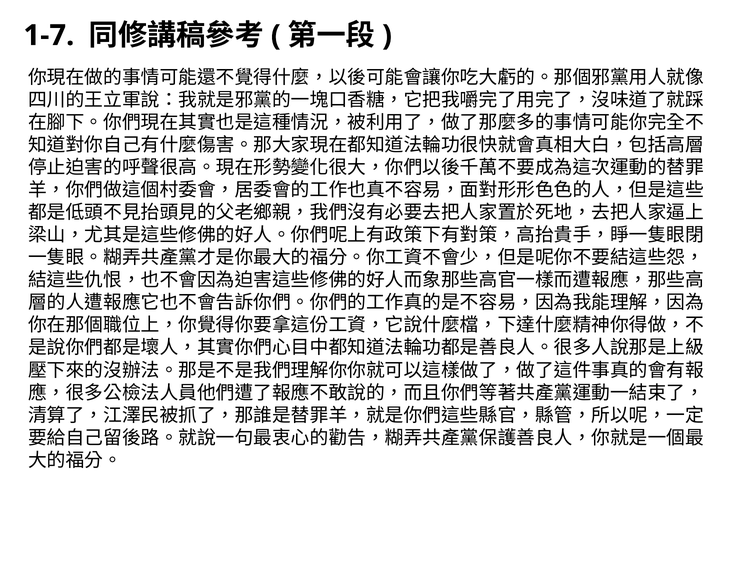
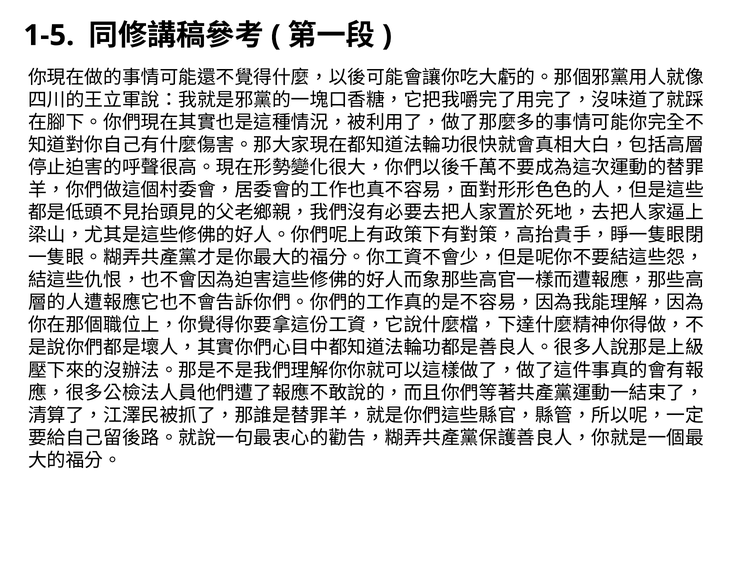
1-7: 1-7 -> 1-5
